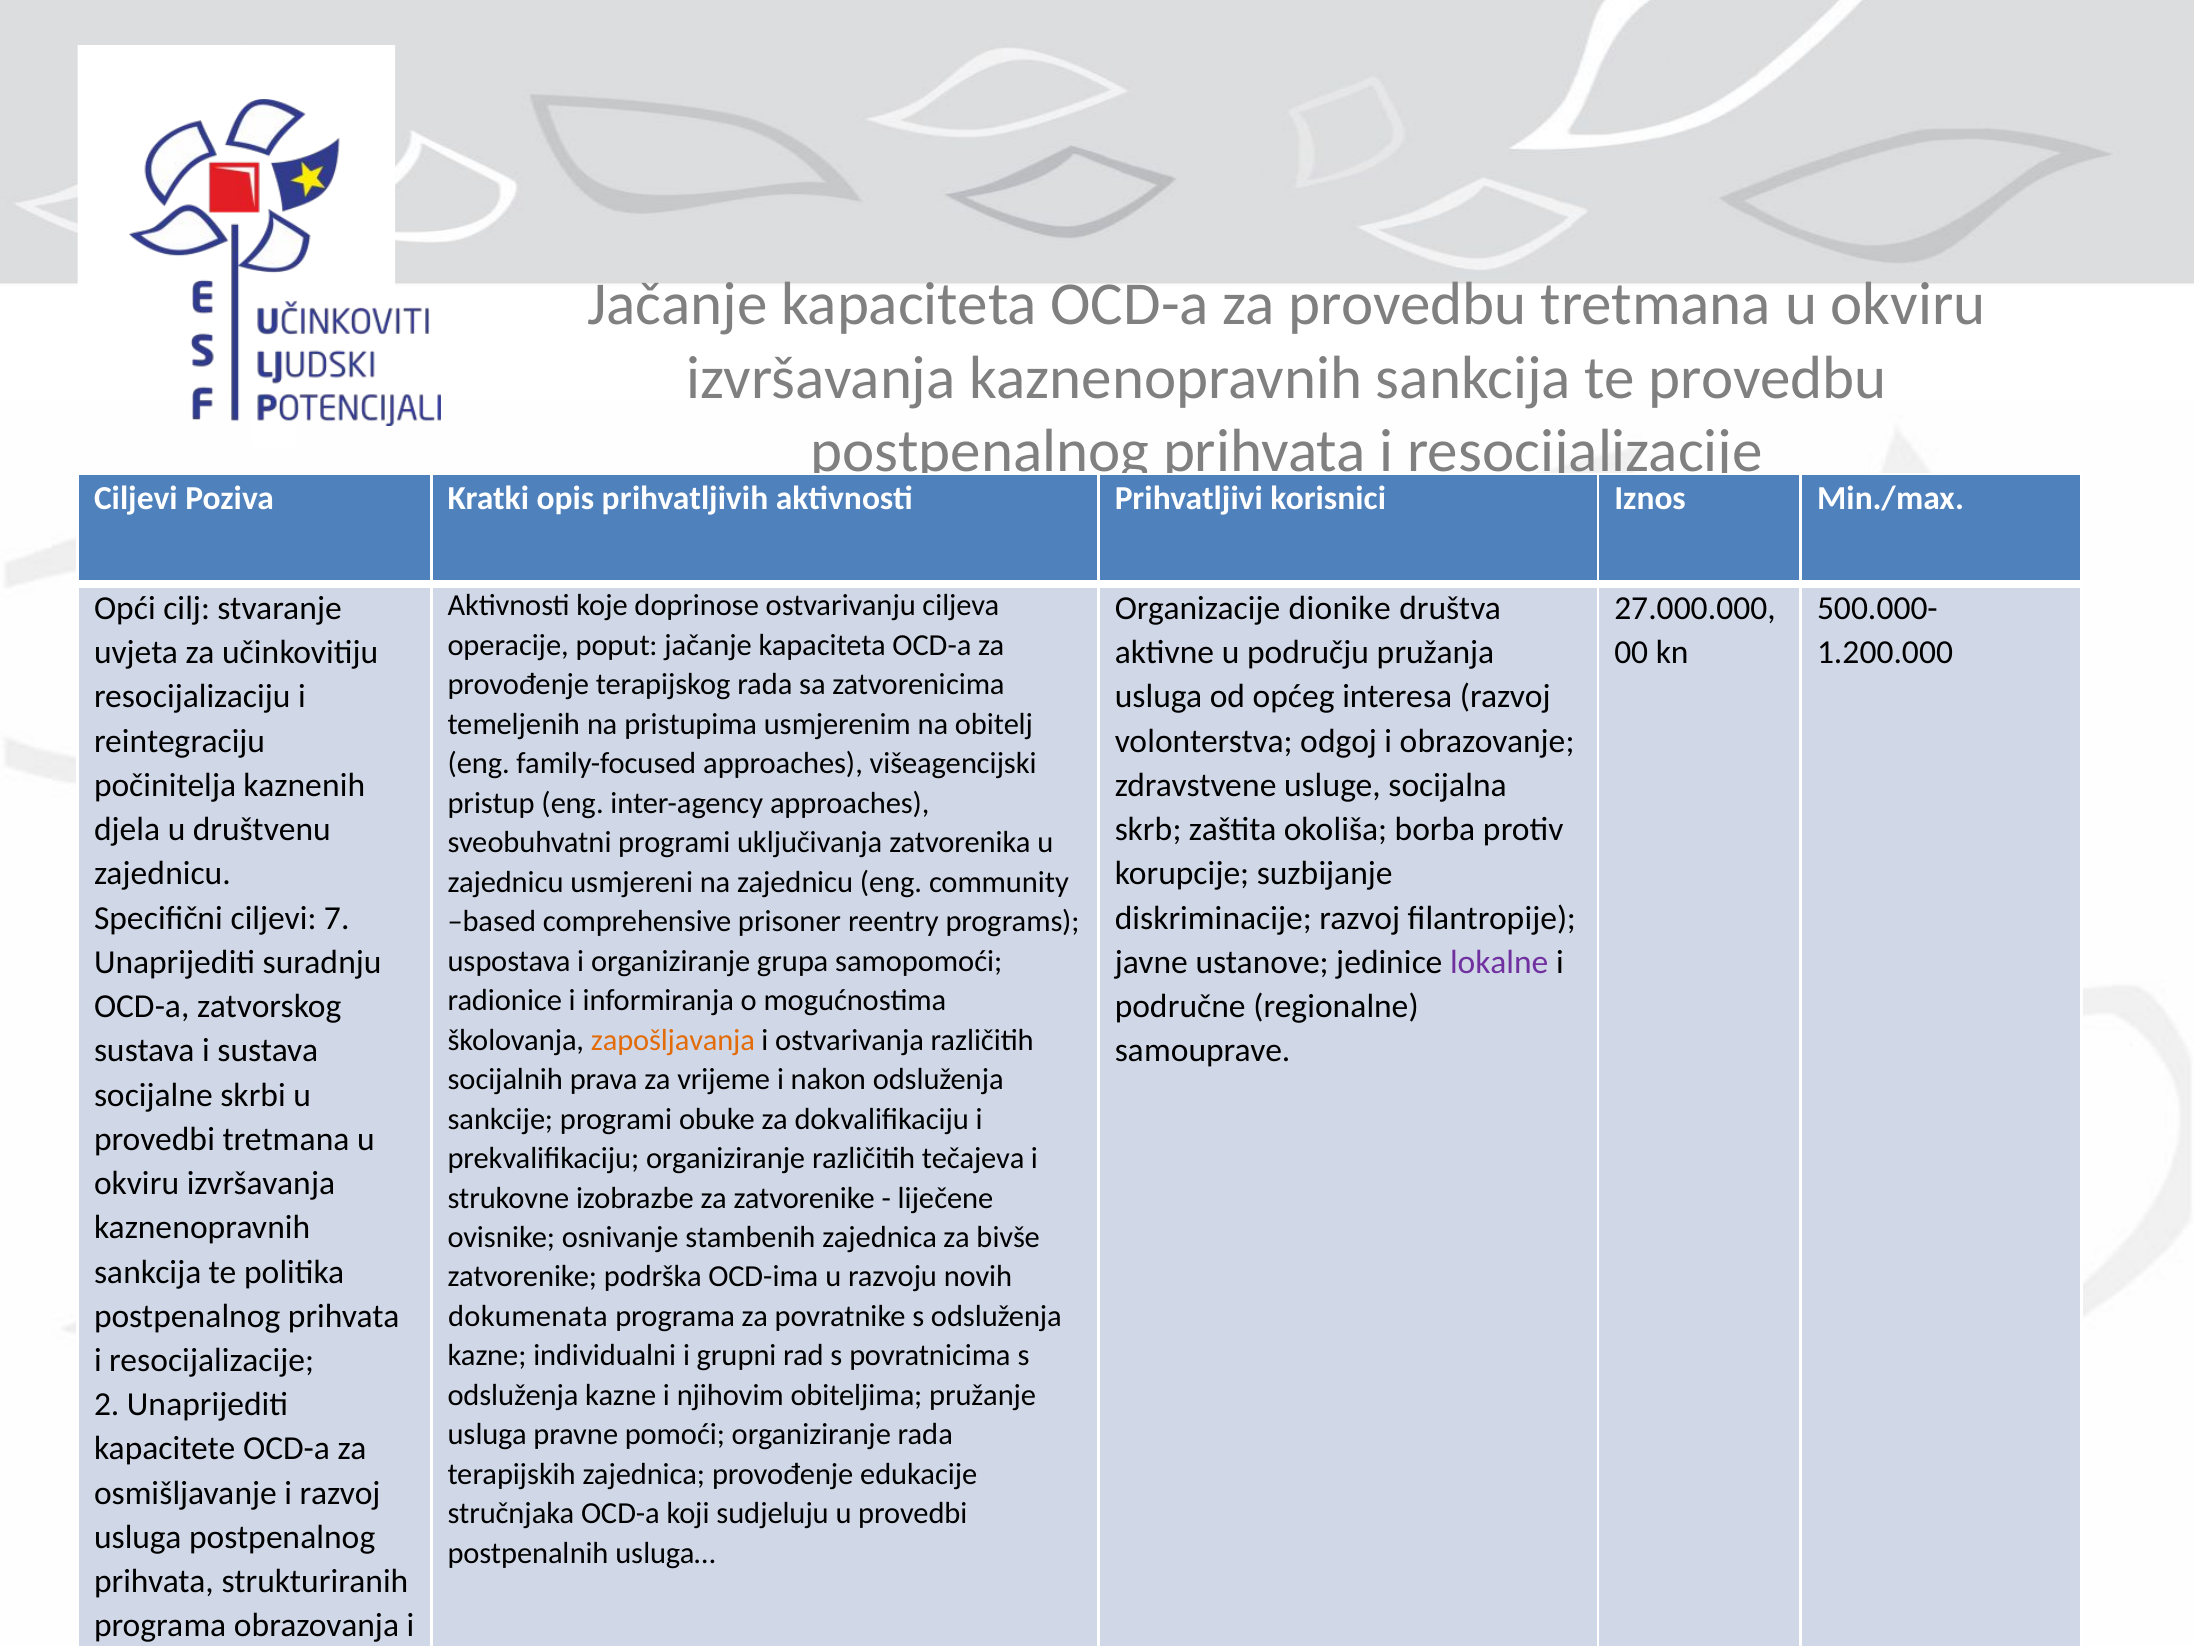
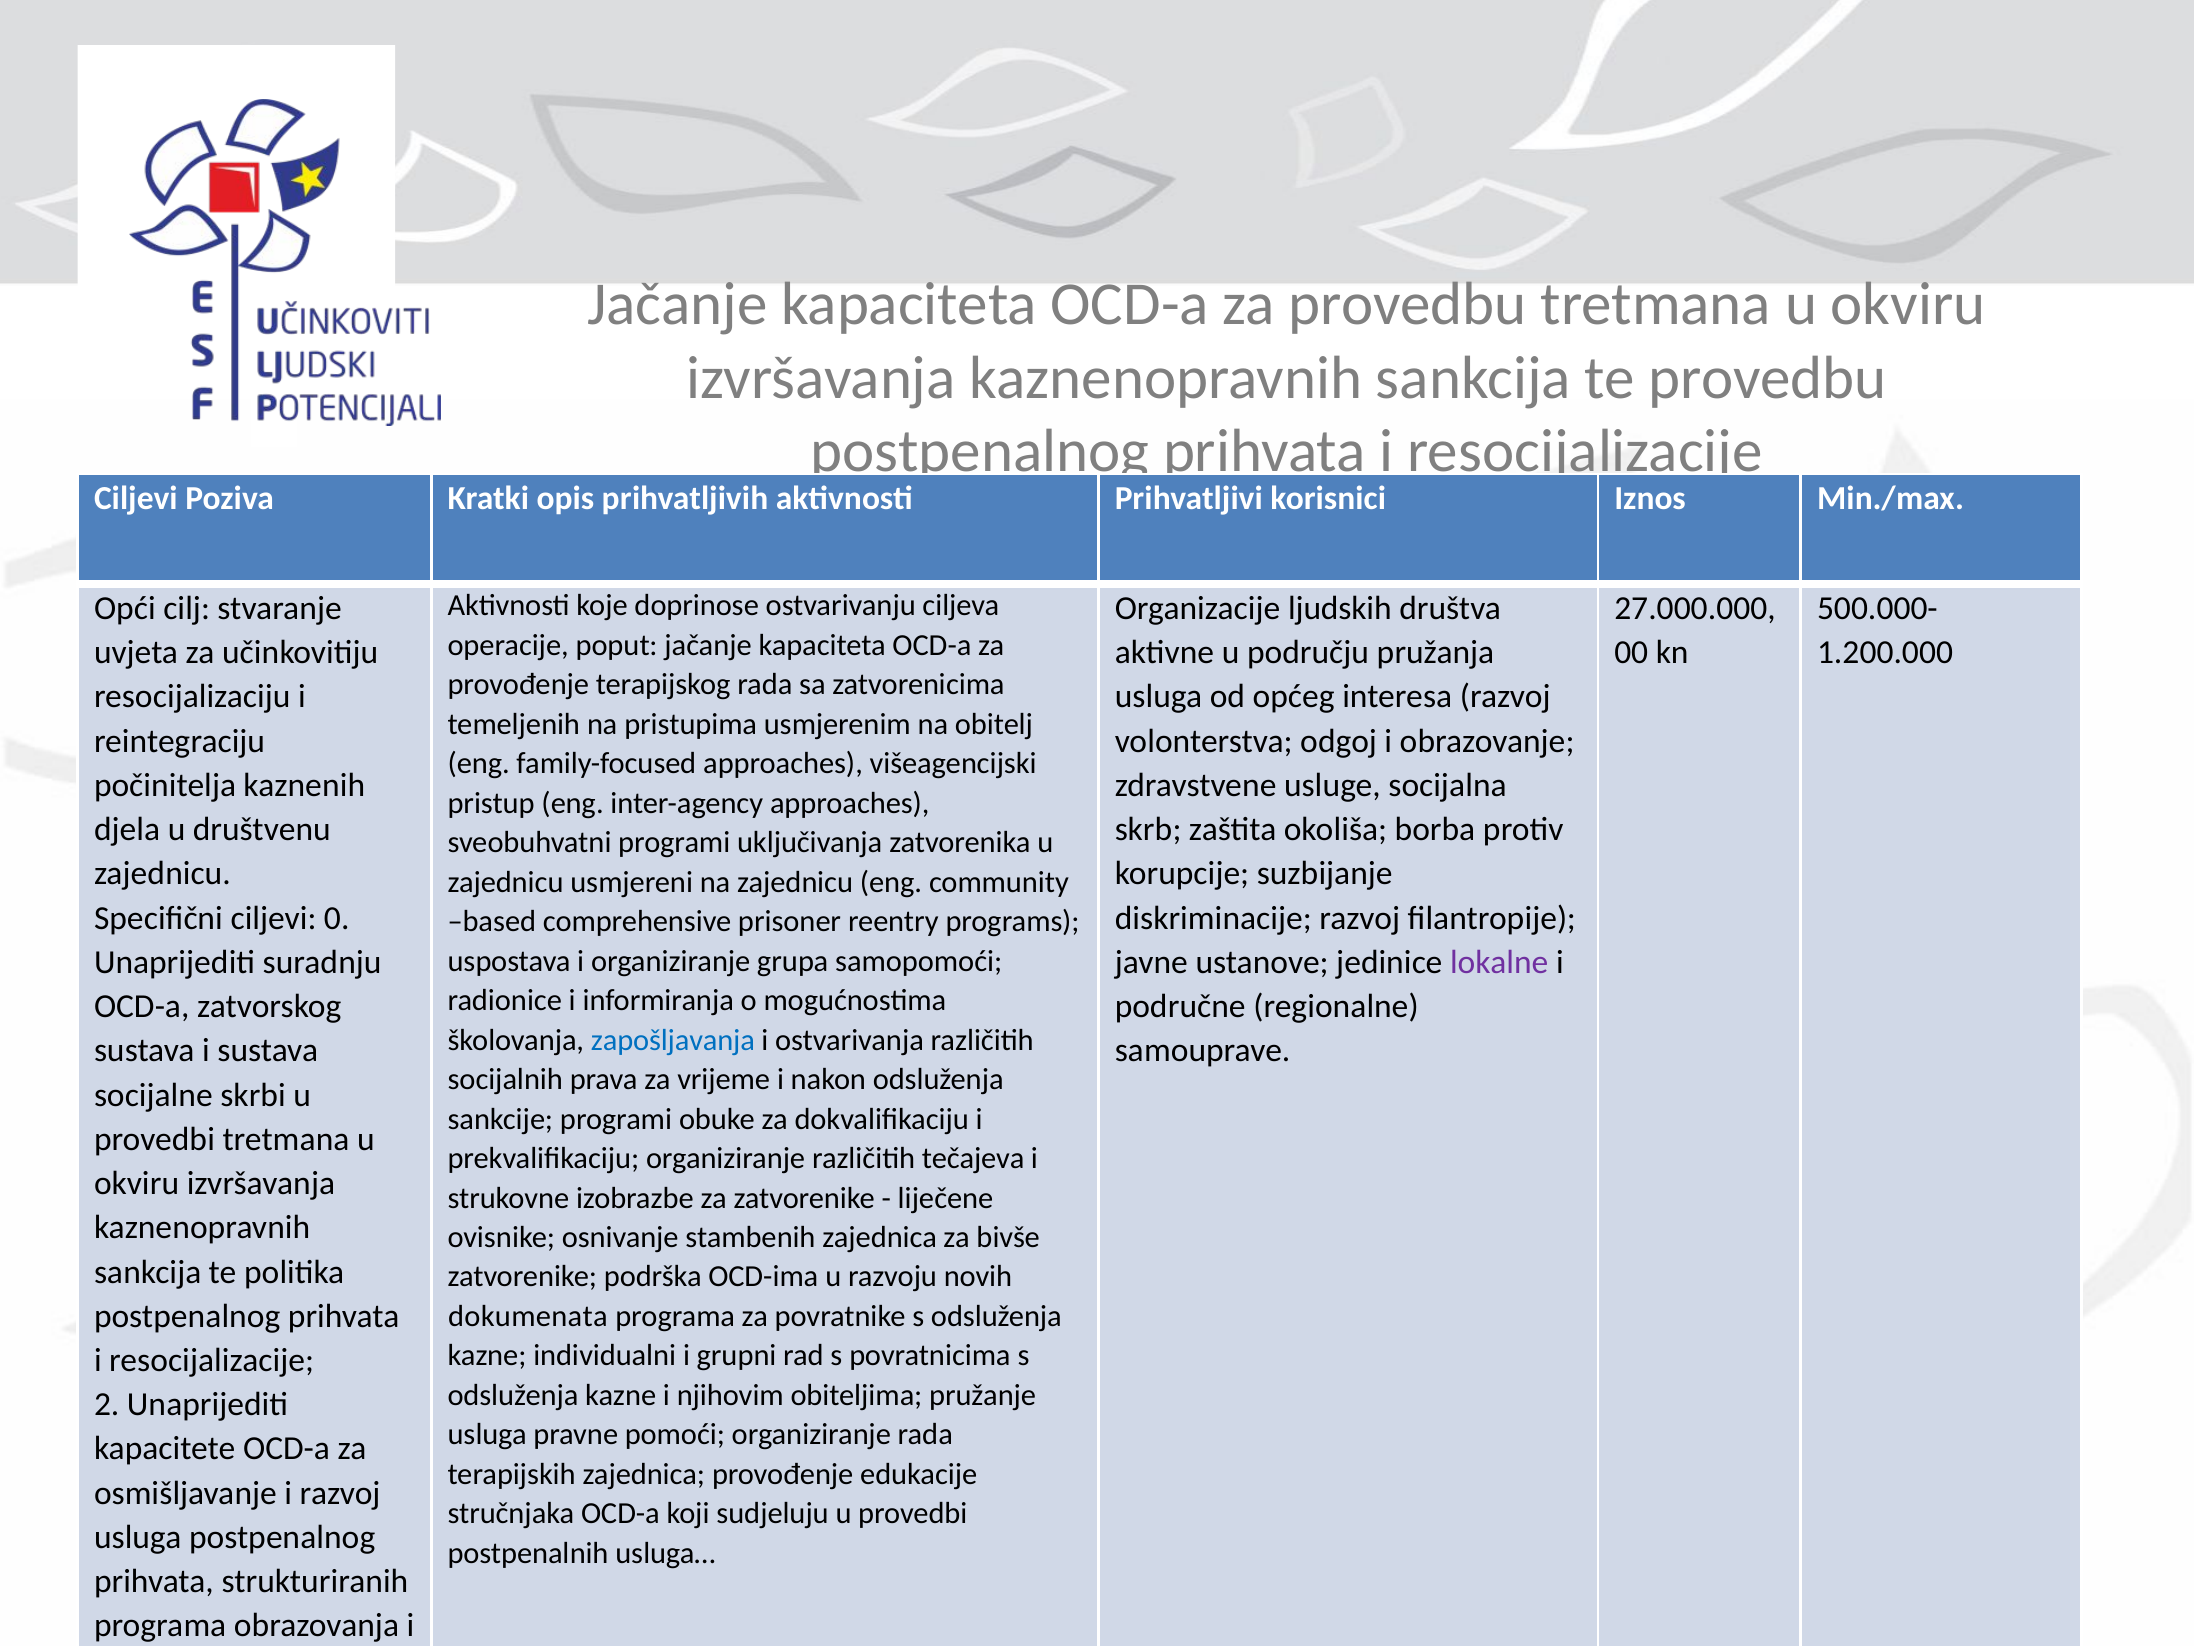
dionike: dionike -> ljudskih
7: 7 -> 0
zapošljavanja colour: orange -> blue
